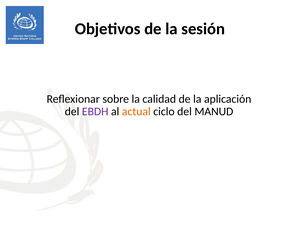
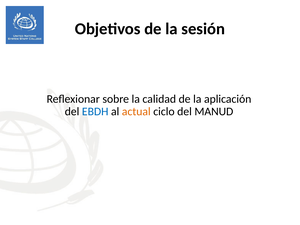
EBDH colour: purple -> blue
